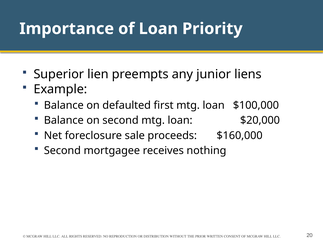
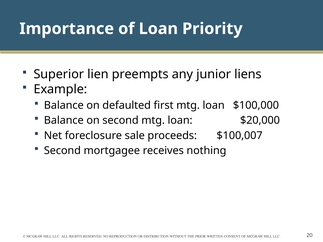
$160,000: $160,000 -> $100,007
